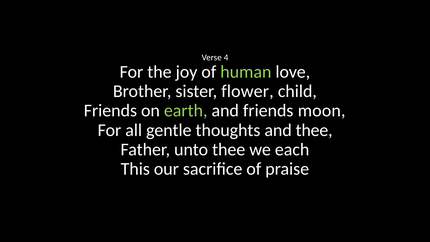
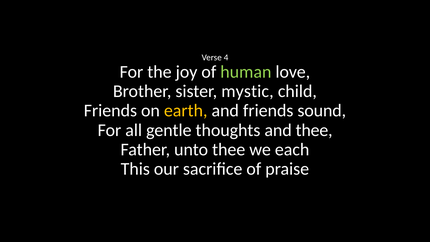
flower: flower -> mystic
earth colour: light green -> yellow
moon: moon -> sound
